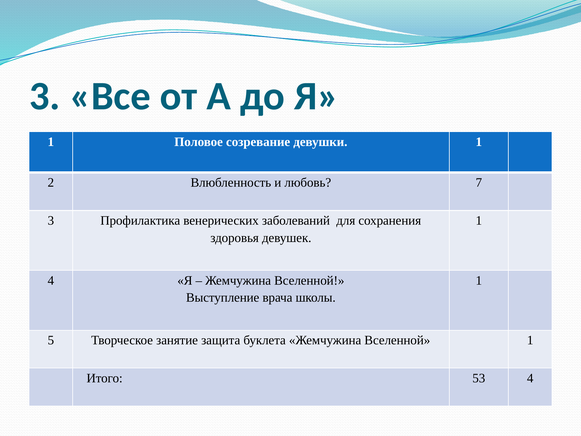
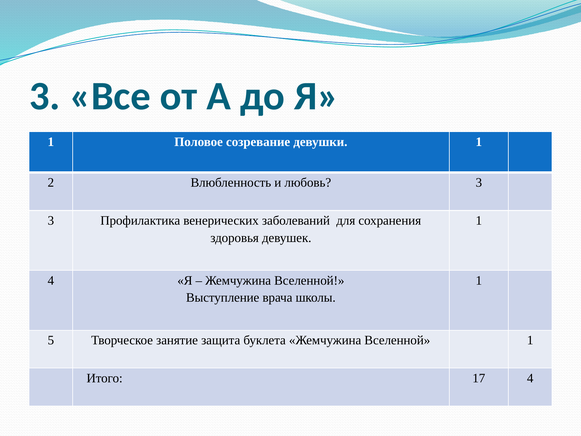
любовь 7: 7 -> 3
53: 53 -> 17
